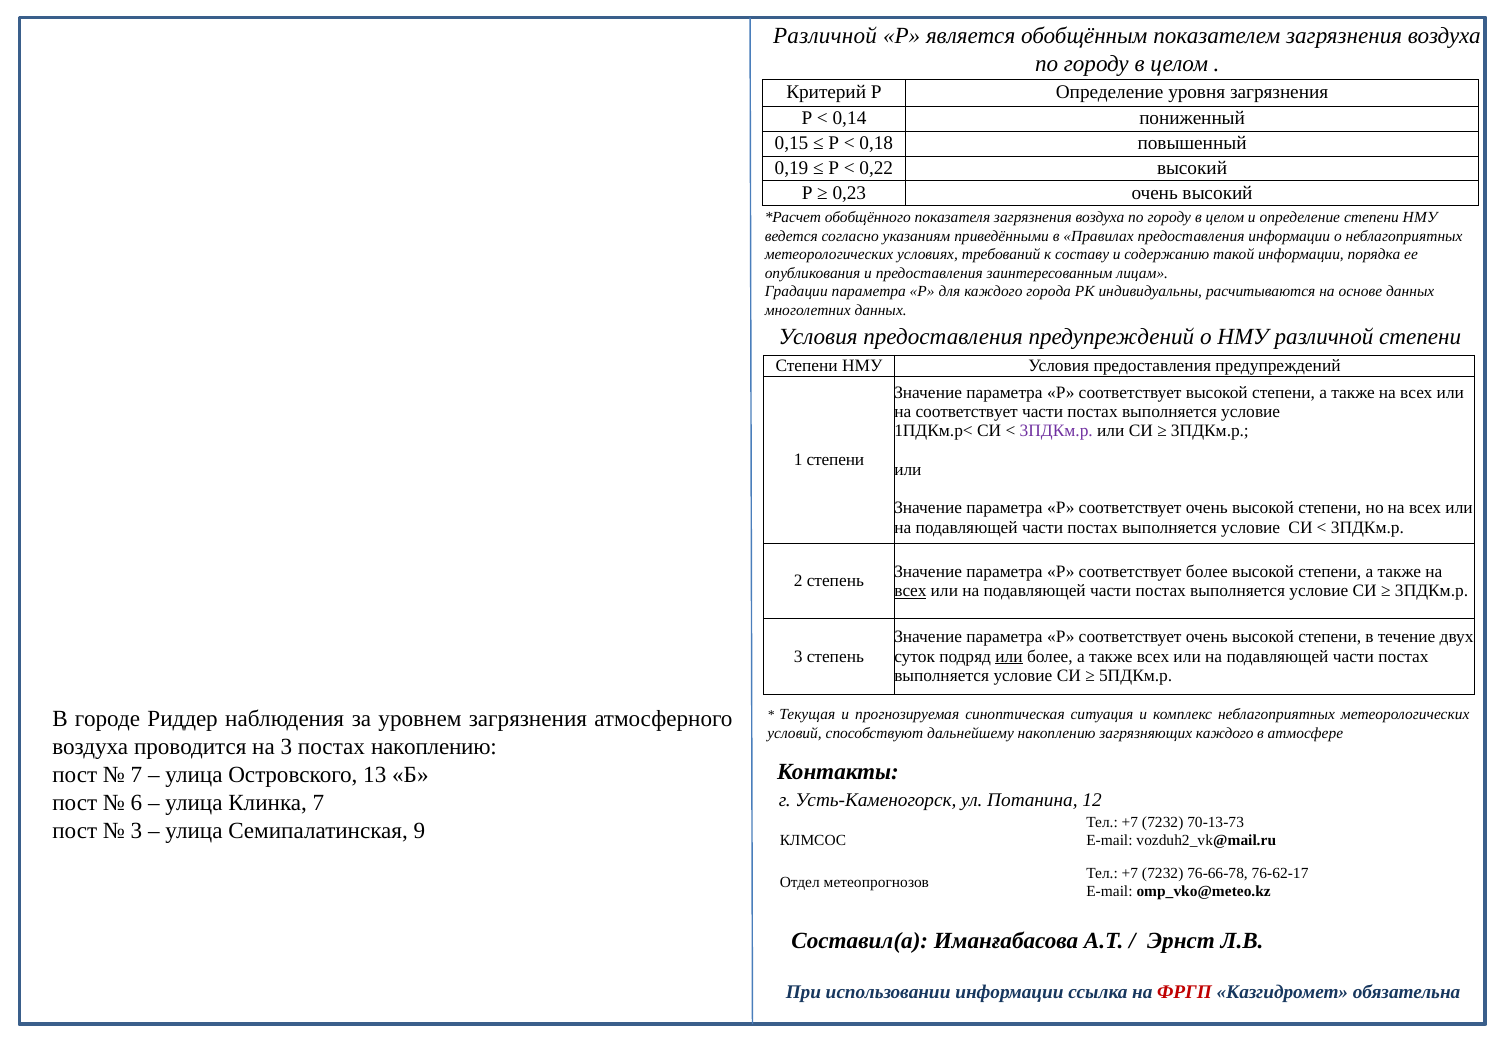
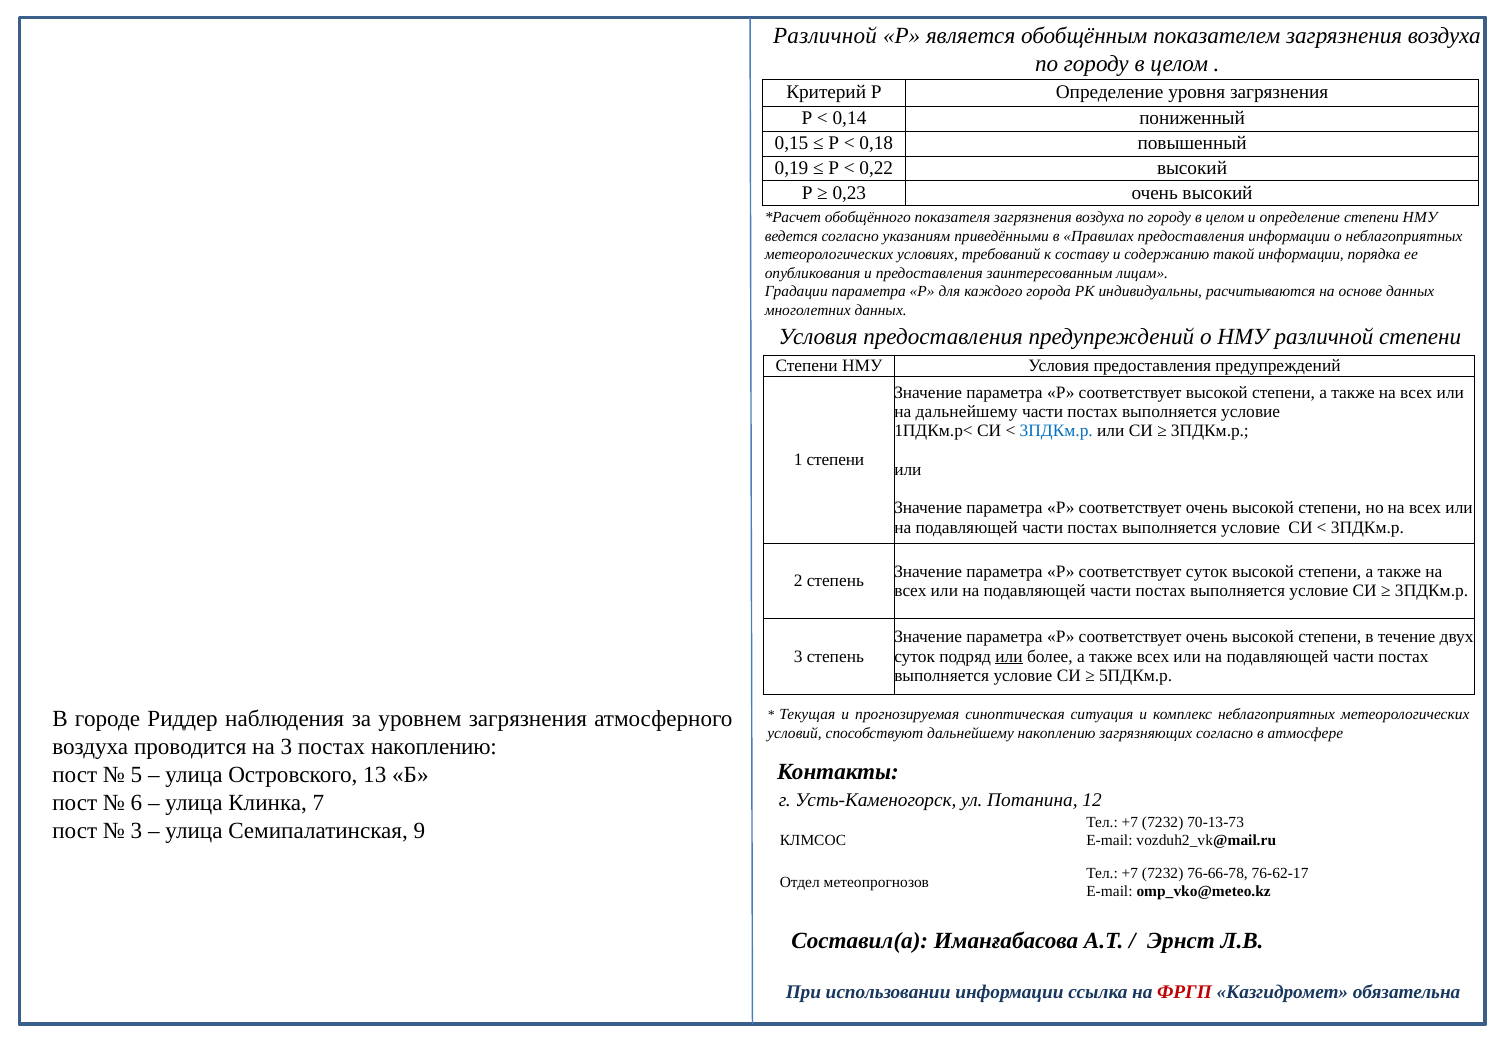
на соответствует: соответствует -> дальнейшему
3ПДКм.р at (1056, 431) colour: purple -> blue
соответствует более: более -> суток
всех at (910, 591) underline: present -> none
загрязняющих каждого: каждого -> согласно
7 at (136, 775): 7 -> 5
